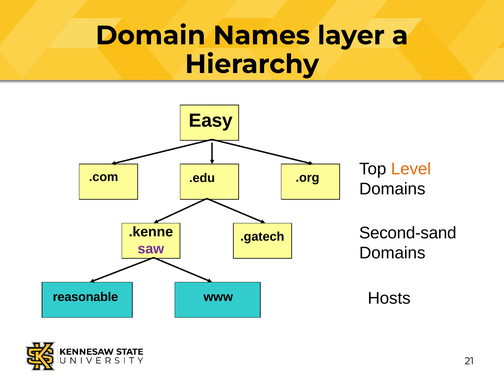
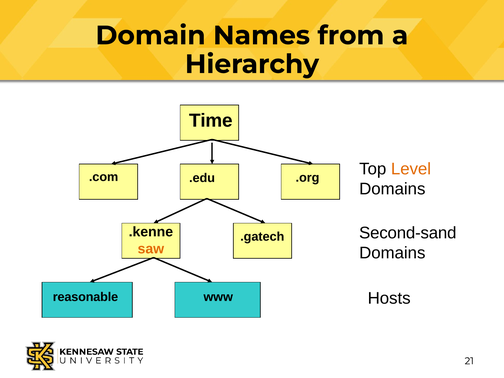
layer: layer -> from
Easy: Easy -> Time
saw colour: purple -> orange
